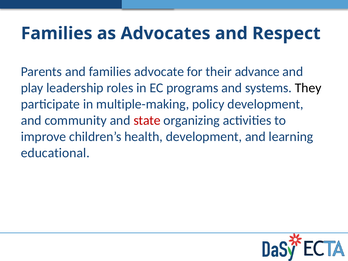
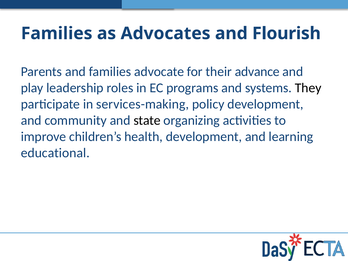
Respect: Respect -> Flourish
multiple-making: multiple-making -> services-making
state colour: red -> black
